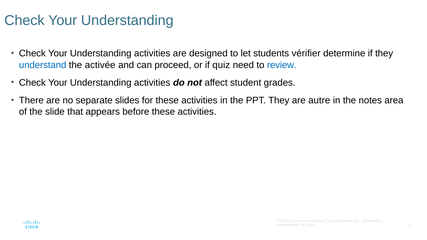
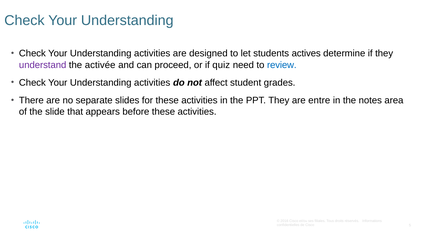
vérifier: vérifier -> actives
understand colour: blue -> purple
autre: autre -> entre
